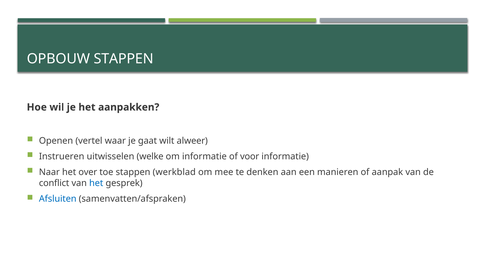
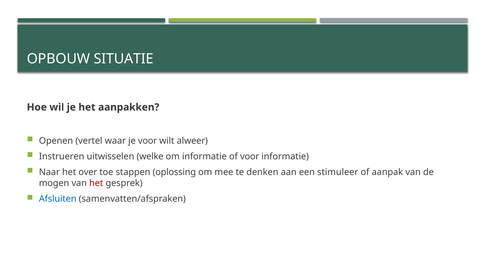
OPBOUW STAPPEN: STAPPEN -> SITUATIE
je gaat: gaat -> voor
werkblad: werkblad -> oplossing
manieren: manieren -> stimuleer
conflict: conflict -> mogen
het at (96, 183) colour: blue -> red
